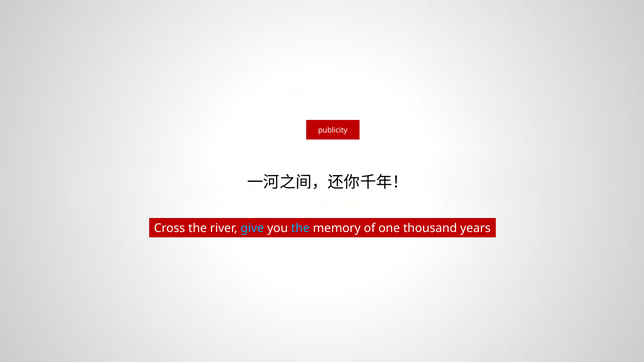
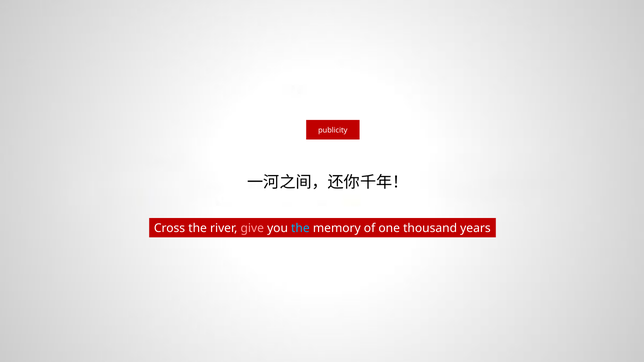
give colour: light blue -> pink
